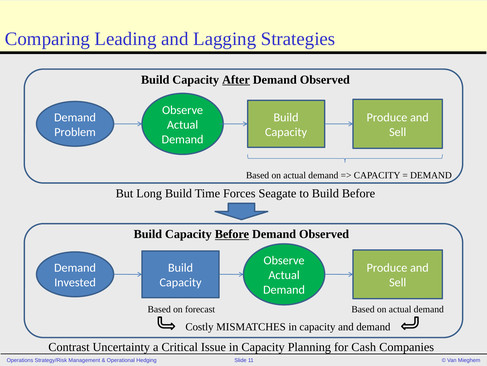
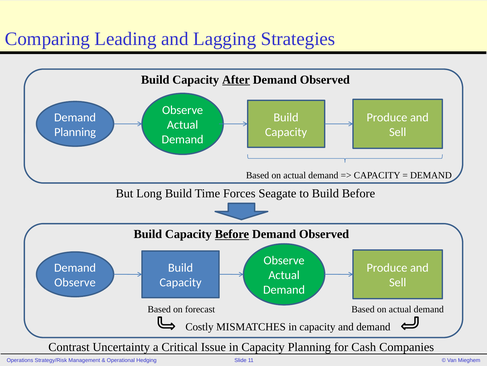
Problem at (75, 132): Problem -> Planning
Invested at (75, 282): Invested -> Observe
